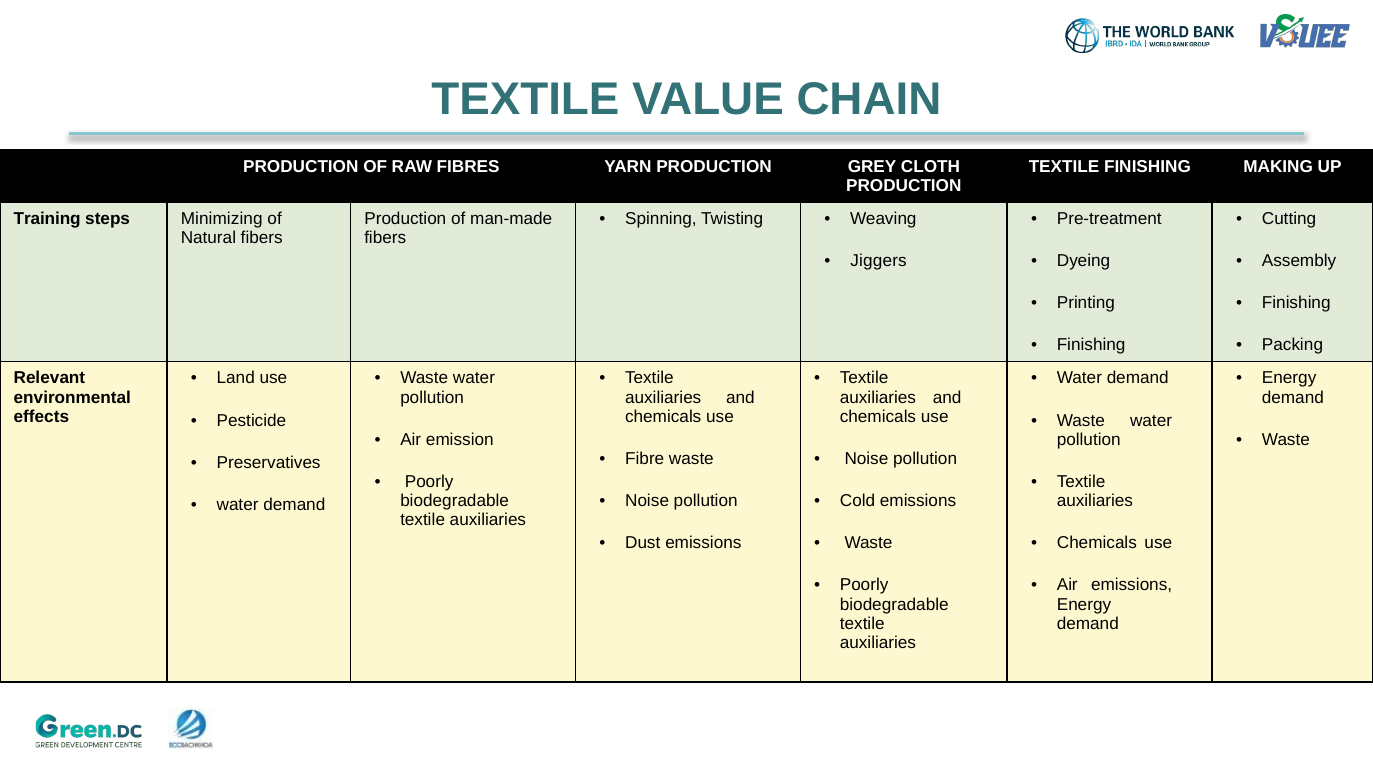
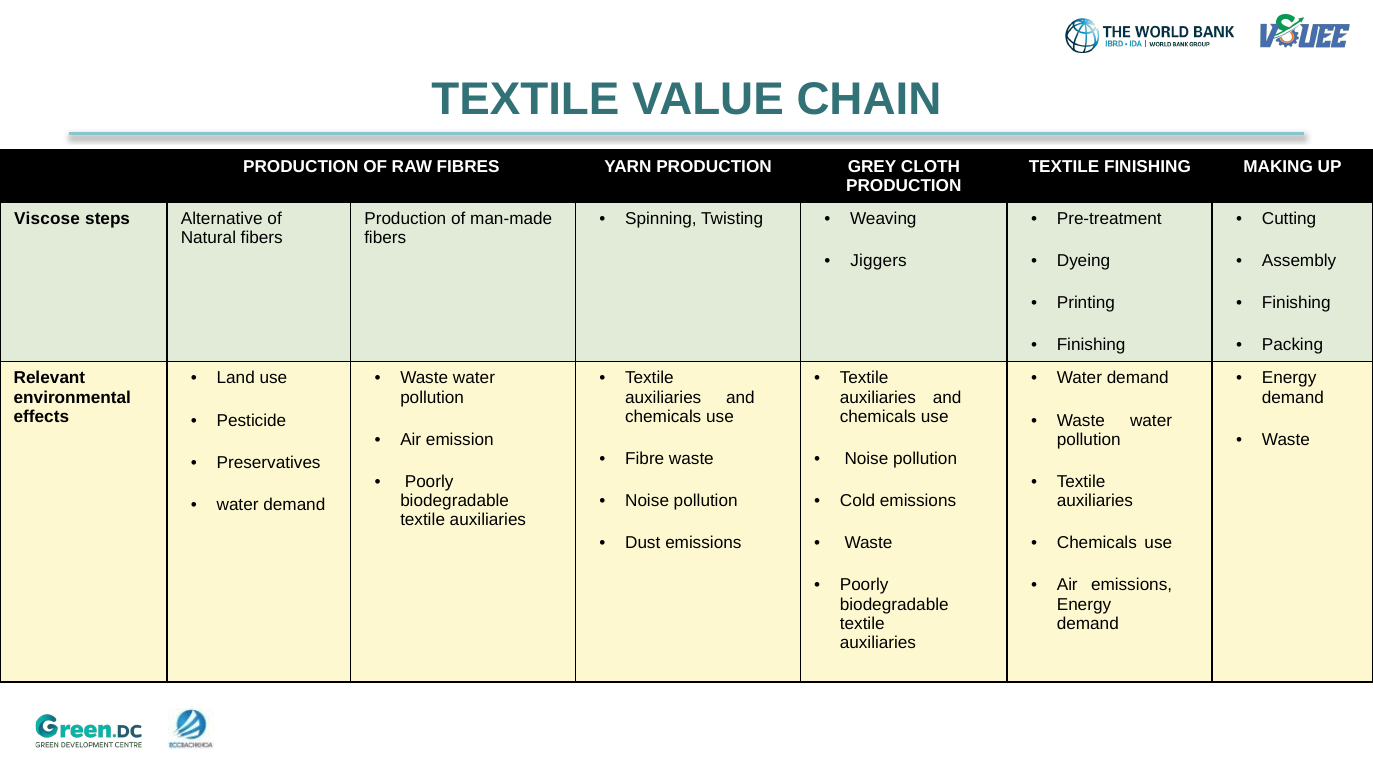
Training: Training -> Viscose
Minimizing: Minimizing -> Alternative
